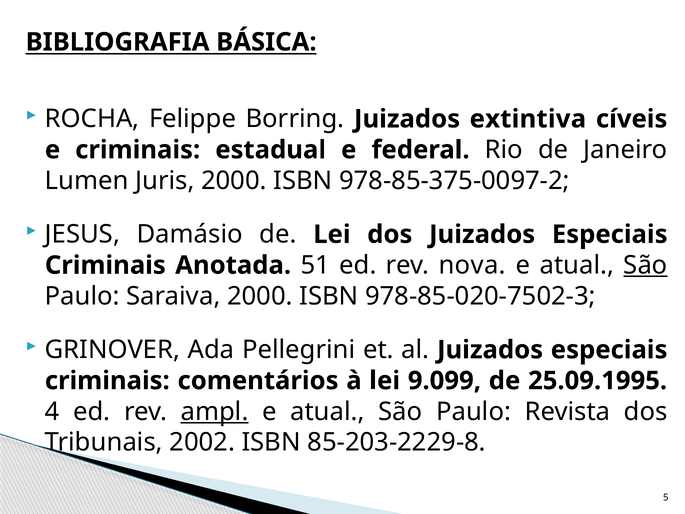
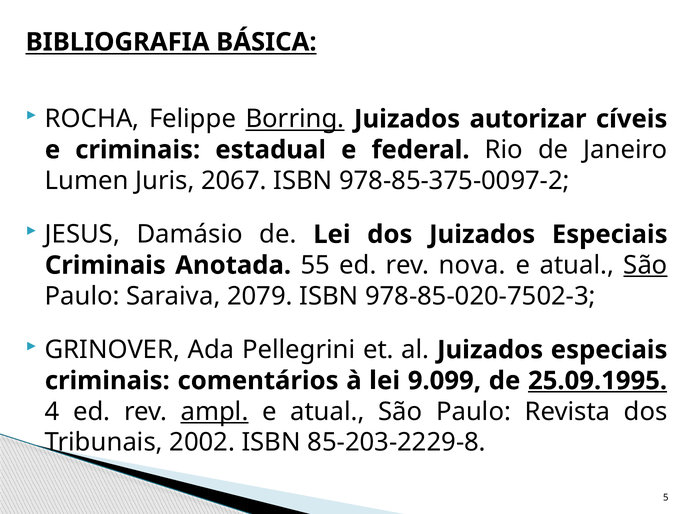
Borring underline: none -> present
extintiva: extintiva -> autorizar
Juris 2000: 2000 -> 2067
51: 51 -> 55
Saraiva 2000: 2000 -> 2079
25.09.1995 underline: none -> present
